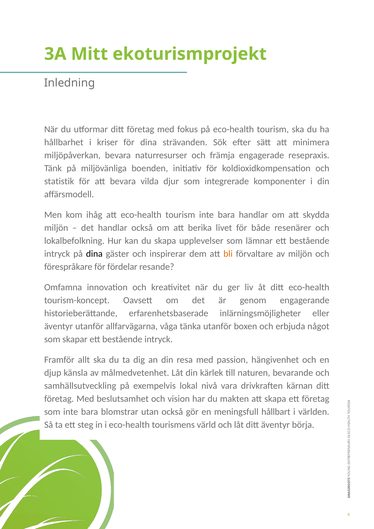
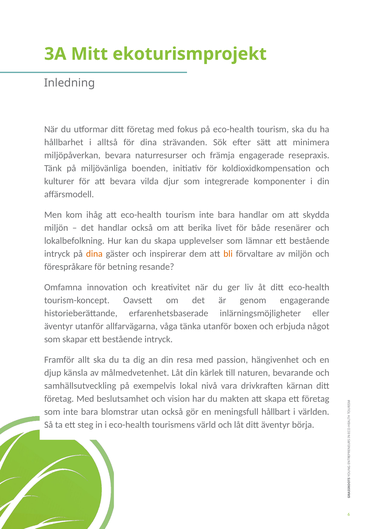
kriser: kriser -> alltså
statistik: statistik -> kulturer
dina at (94, 254) colour: black -> orange
fördelar: fördelar -> betning
